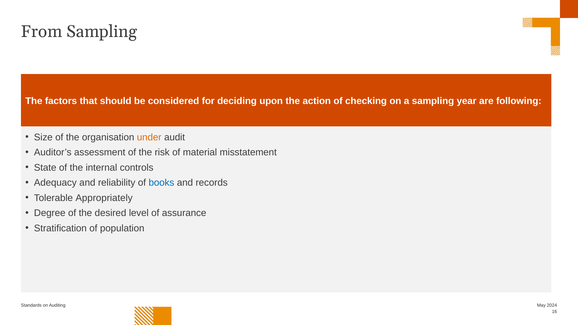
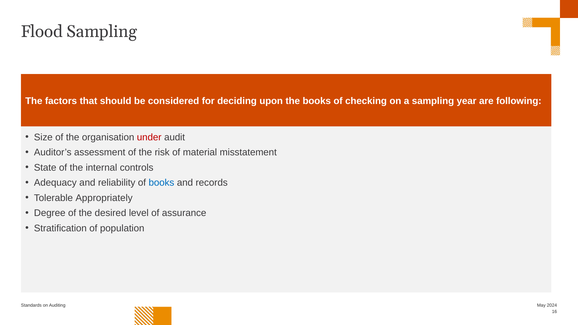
From: From -> Flood
the action: action -> books
under colour: orange -> red
